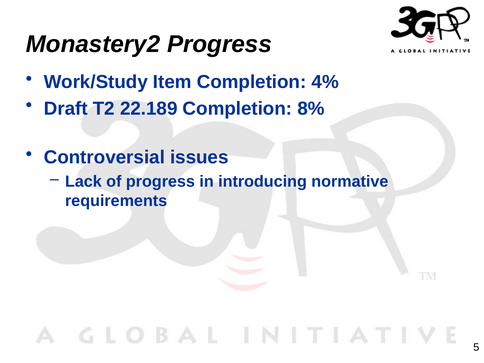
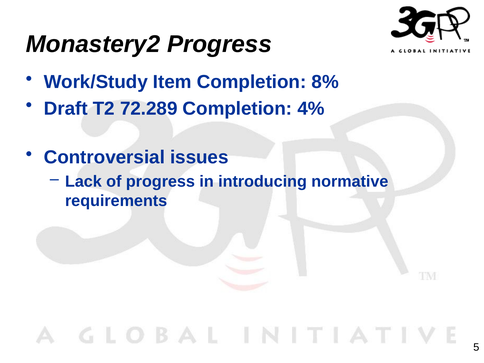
4%: 4% -> 8%
22.189: 22.189 -> 72.289
8%: 8% -> 4%
